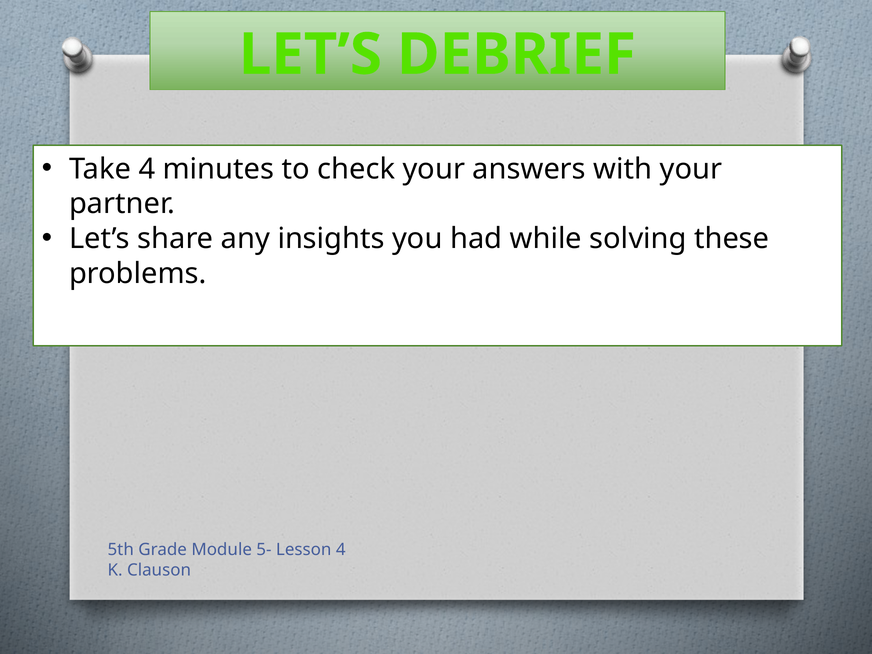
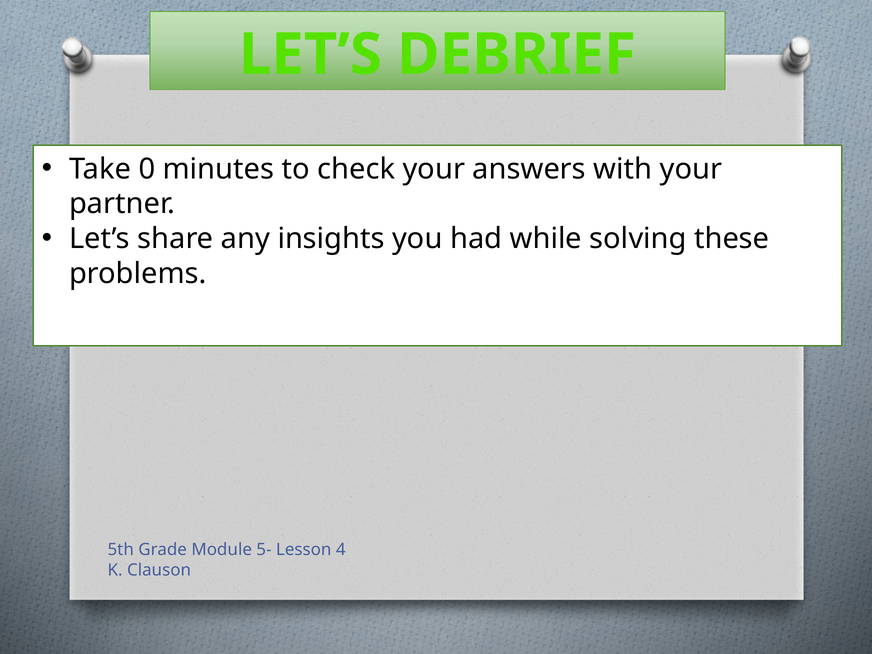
Take 4: 4 -> 0
